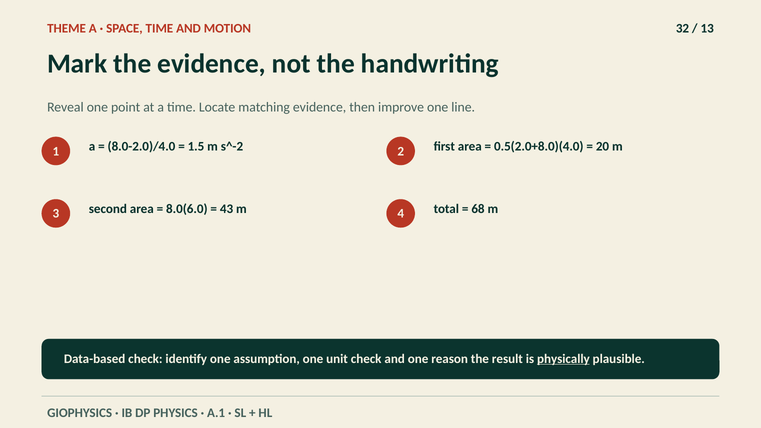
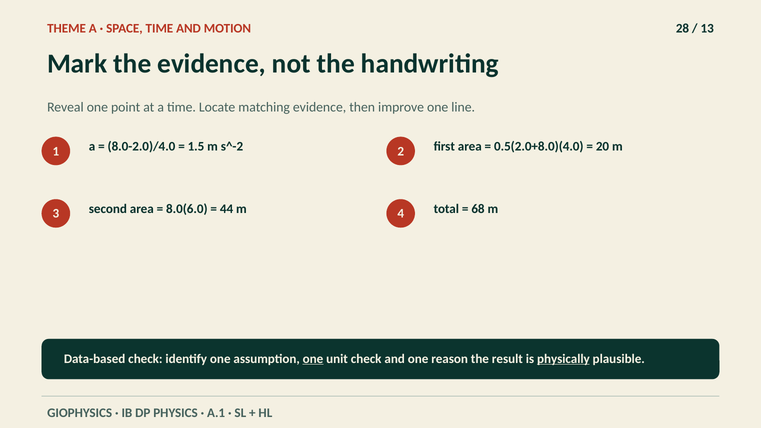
32: 32 -> 28
43: 43 -> 44
one at (313, 359) underline: none -> present
